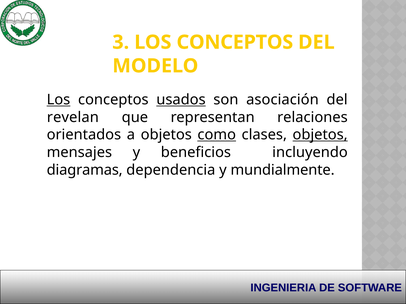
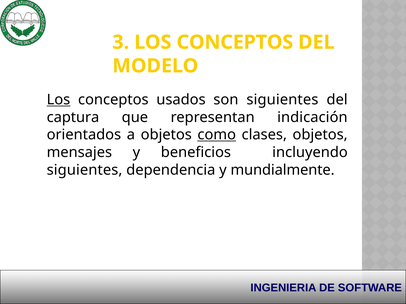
usados underline: present -> none
son asociación: asociación -> siguientes
revelan: revelan -> captura
relaciones: relaciones -> indicación
objetos at (320, 135) underline: present -> none
diagramas at (85, 170): diagramas -> siguientes
